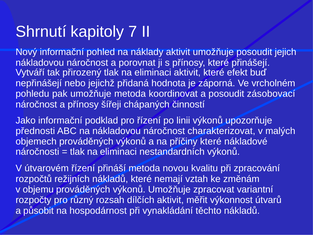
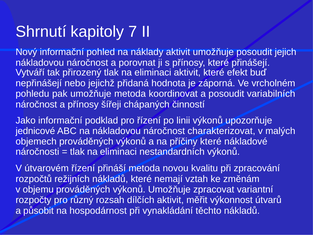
zásobovací: zásobovací -> variabilních
přednosti: přednosti -> jednicové
